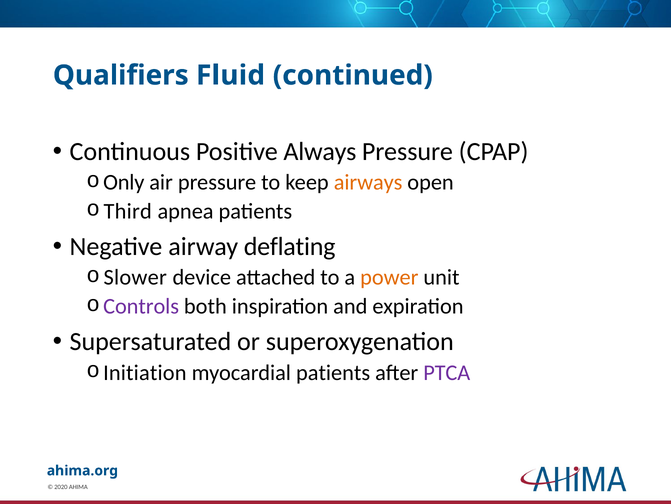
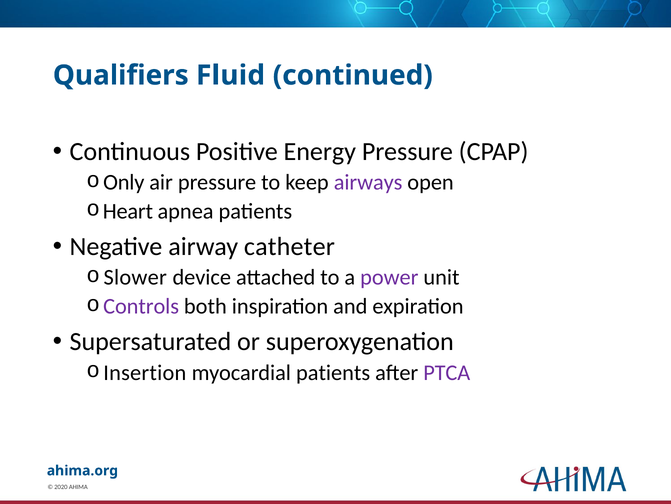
Always: Always -> Energy
airways colour: orange -> purple
Third: Third -> Heart
deflating: deflating -> catheter
power colour: orange -> purple
Initiation: Initiation -> Insertion
